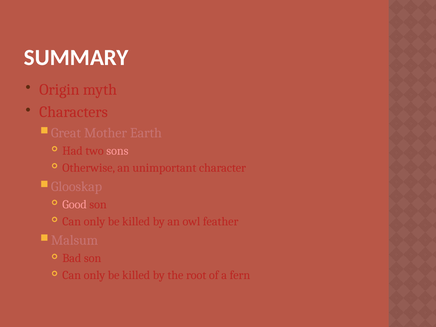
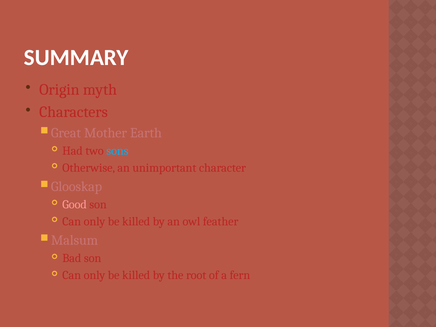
sons colour: pink -> light blue
